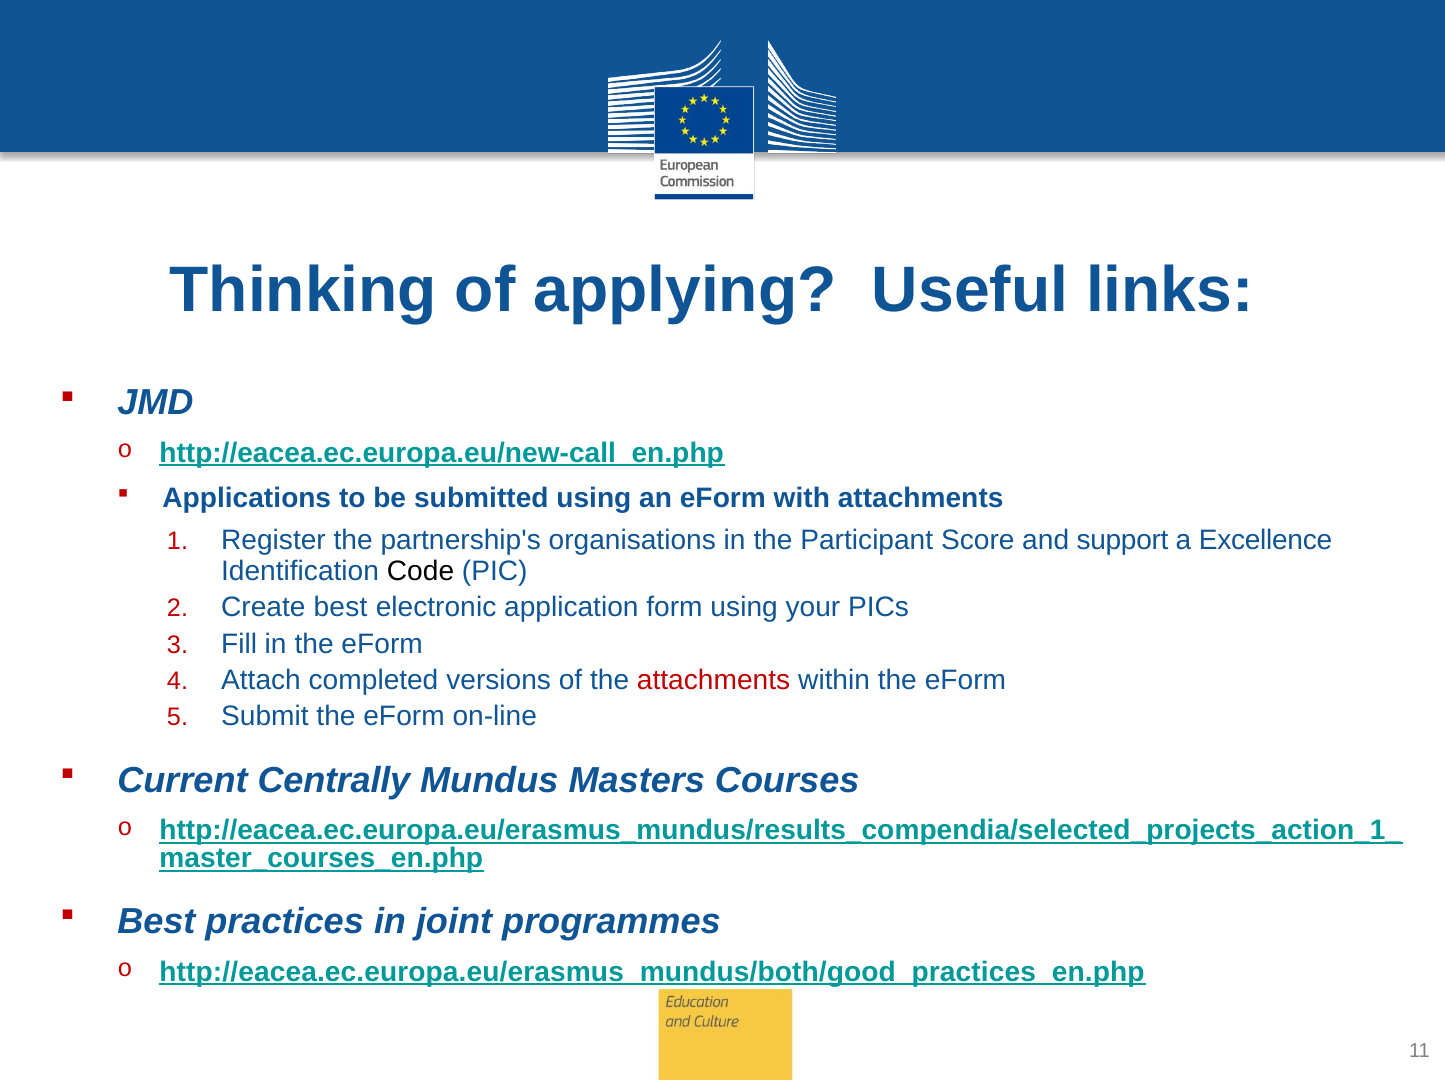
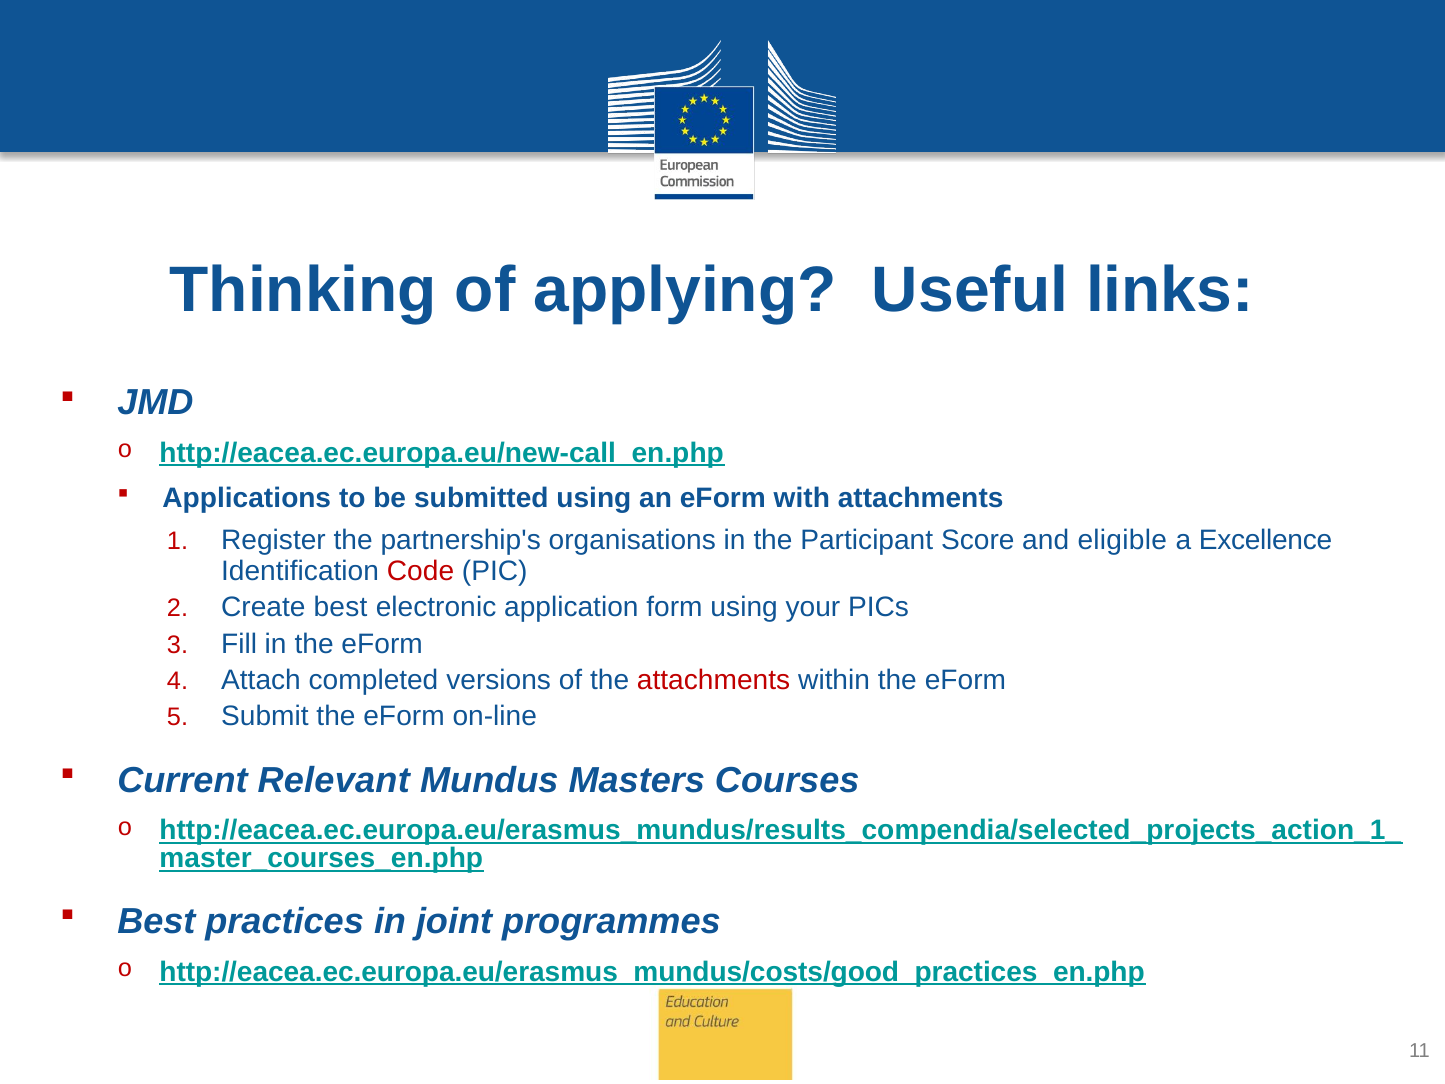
support: support -> eligible
Code colour: black -> red
Centrally: Centrally -> Relevant
http://eacea.ec.europa.eu/erasmus_mundus/both/good_practices_en.php: http://eacea.ec.europa.eu/erasmus_mundus/both/good_practices_en.php -> http://eacea.ec.europa.eu/erasmus_mundus/costs/good_practices_en.php
